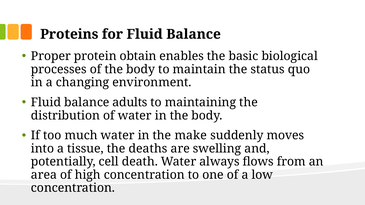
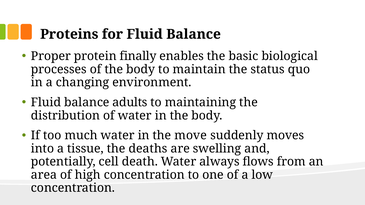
obtain: obtain -> finally
make: make -> move
